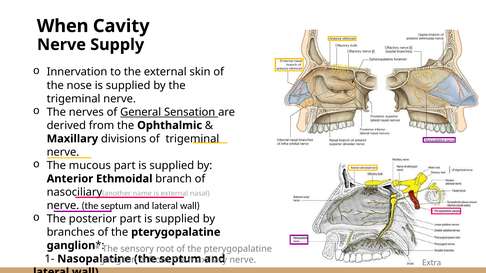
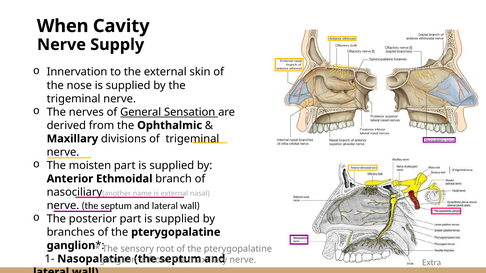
mucous: mucous -> moisten
